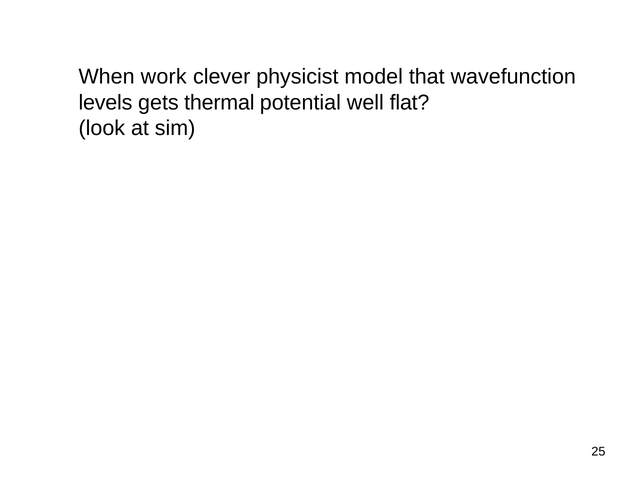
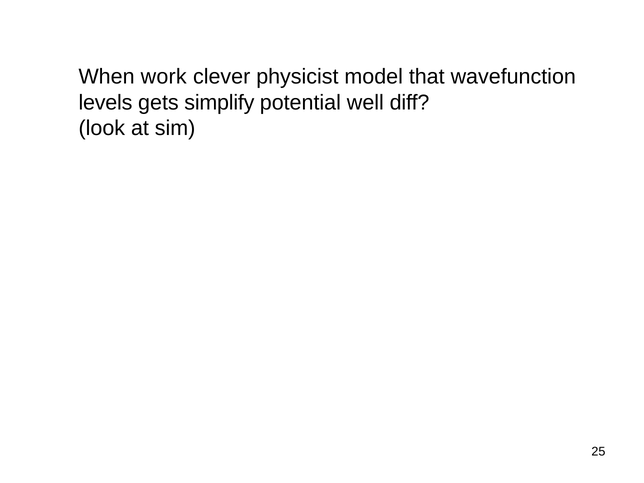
thermal: thermal -> simplify
flat: flat -> diff
